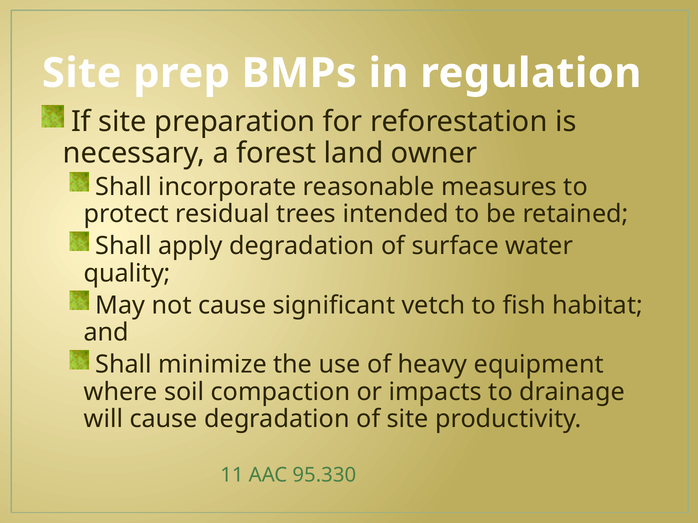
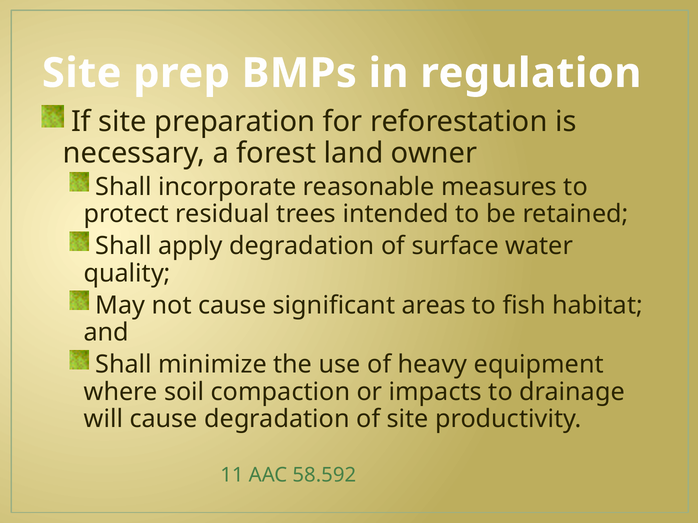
vetch: vetch -> areas
95.330: 95.330 -> 58.592
